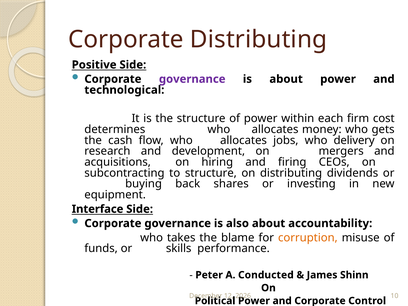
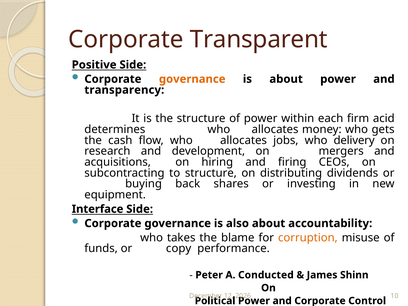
Corporate Distributing: Distributing -> Transparent
governance at (192, 79) colour: purple -> orange
technological: technological -> transparency
cost: cost -> acid
skills: skills -> copy
